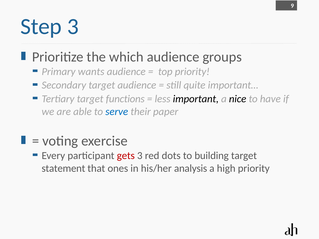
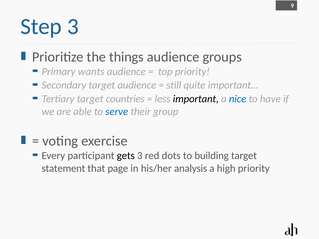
which: which -> things
functions: functions -> countries
nice colour: black -> blue
paper: paper -> group
gets colour: red -> black
ones: ones -> page
